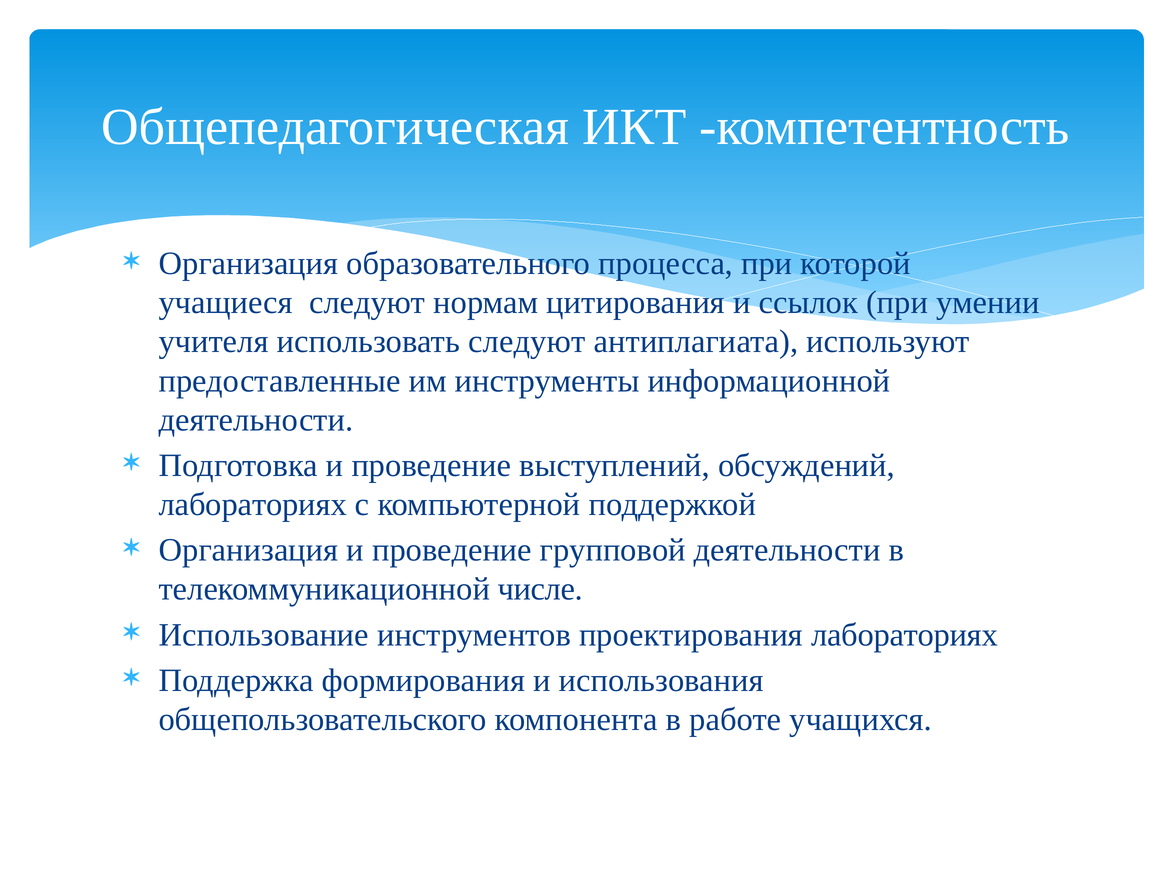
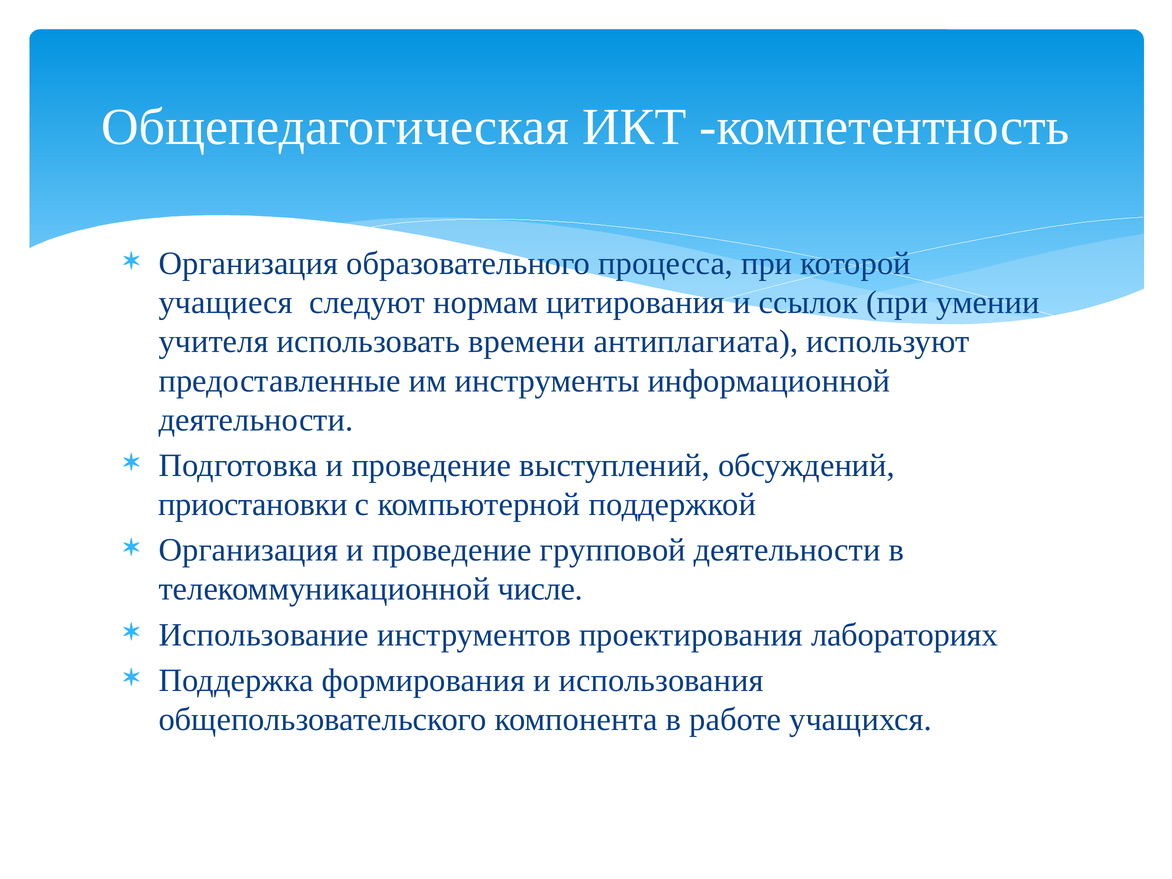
использовать следуют: следуют -> времени
лабораториях at (253, 505): лабораториях -> приостановки
